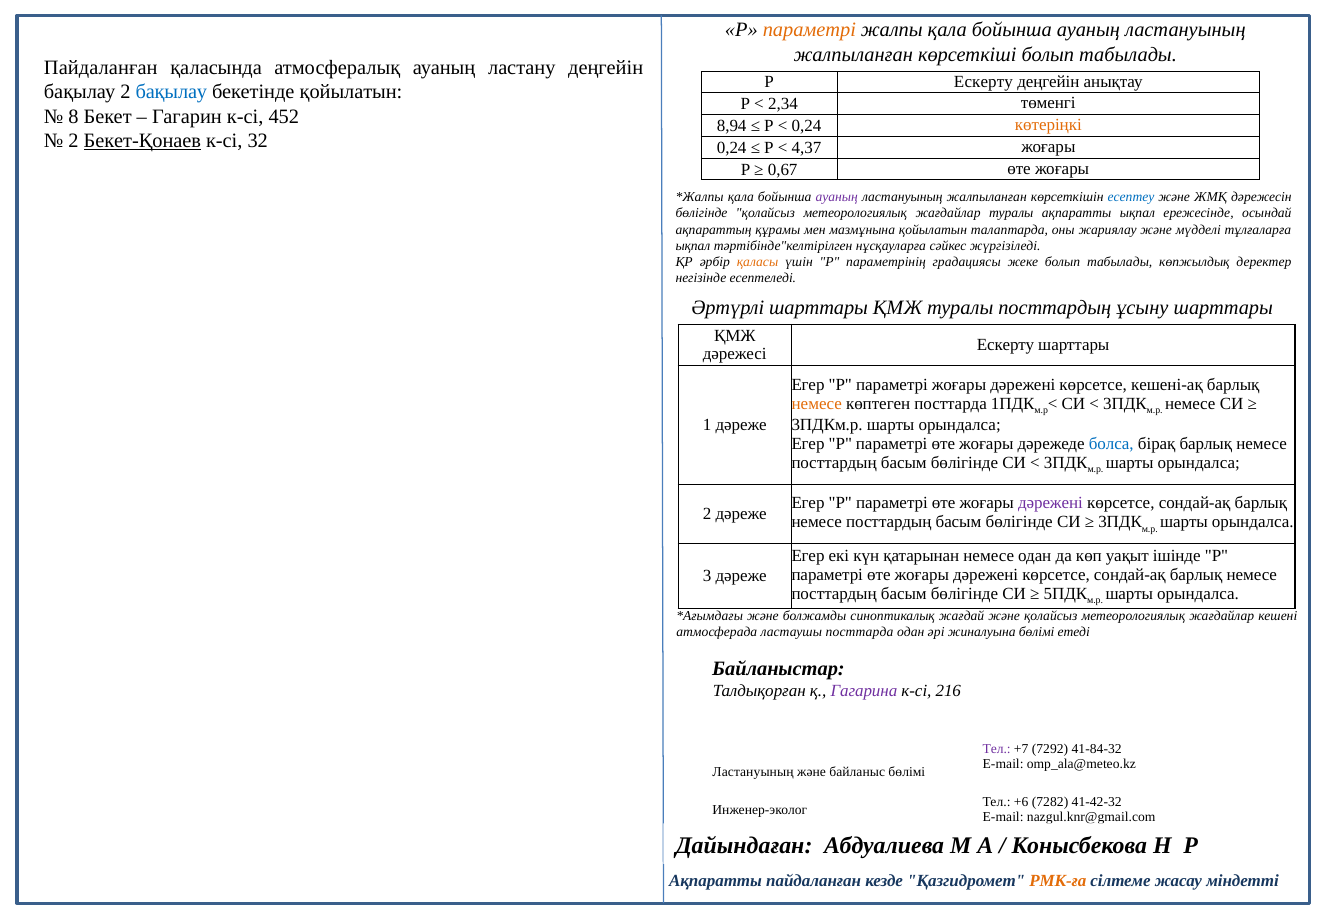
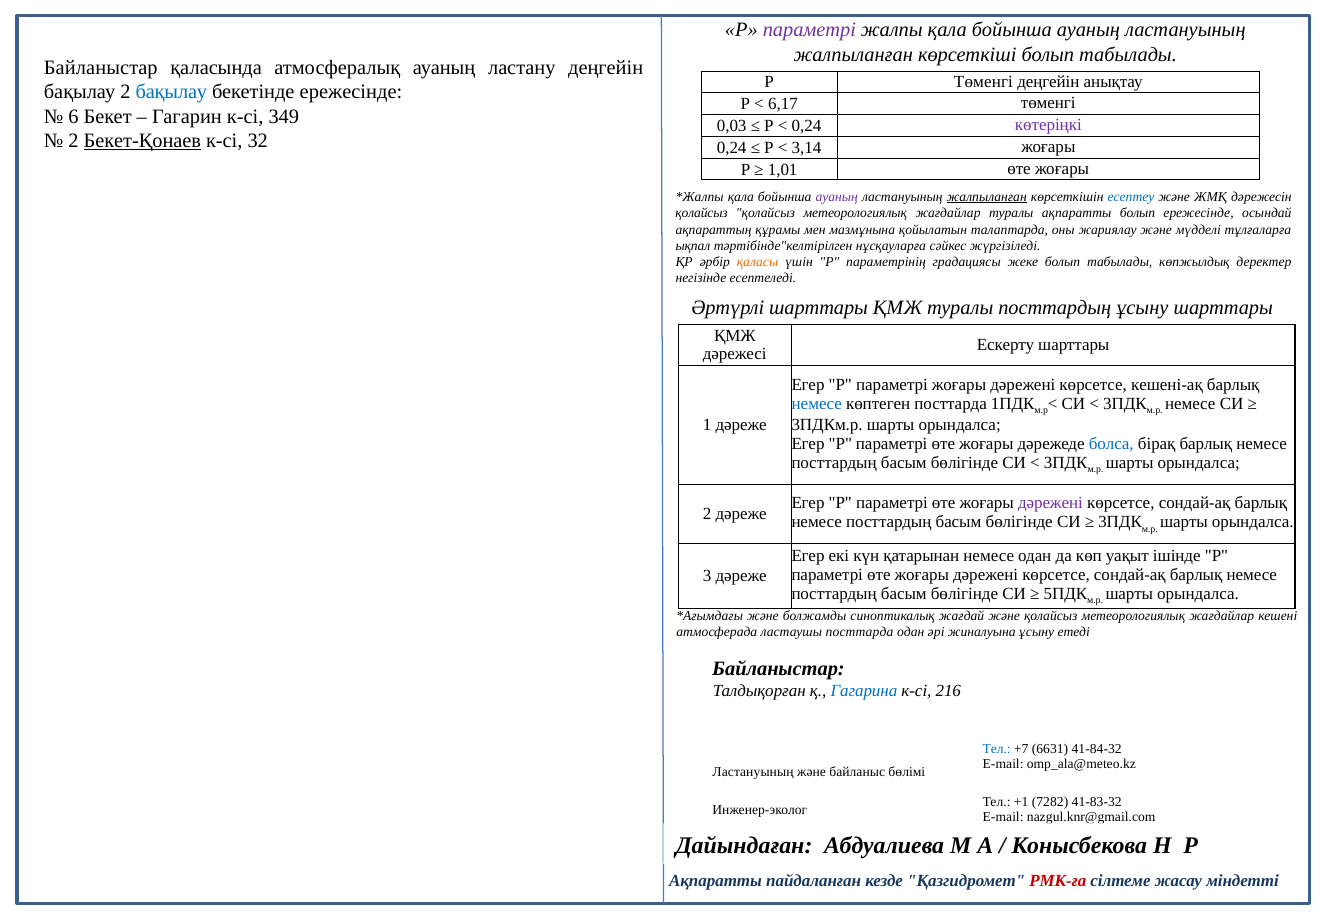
параметрі at (809, 30) colour: orange -> purple
Пайдаланған at (101, 67): Пайдаланған -> Байланыстар
Р Ескерту: Ескерту -> Төменгі
бекетінде қойылатын: қойылатын -> ережесінде
2,34: 2,34 -> 6,17
8: 8 -> 6
452: 452 -> 349
8,94: 8,94 -> 0,03
көтеріңкі colour: orange -> purple
4,37: 4,37 -> 3,14
0,67: 0,67 -> 1,01
жалпыланған at (987, 197) underline: none -> present
бөлігінде at (702, 213): бөлігінде -> қолайсыз
ақпаратты ықпал: ықпал -> болып
немесе at (817, 403) colour: orange -> blue
жиналуына бөлімі: бөлімі -> ұсыну
Гагарина colour: purple -> blue
Тел at (997, 749) colour: purple -> blue
7292: 7292 -> 6631
+6: +6 -> +1
41-42-32: 41-42-32 -> 41-83-32
РМК-ға colour: orange -> red
